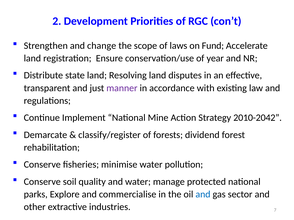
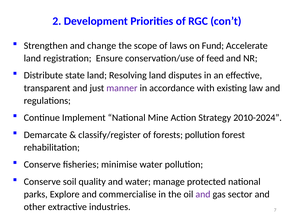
year: year -> feed
2010-2042: 2010-2042 -> 2010-2024
forests dividend: dividend -> pollution
and at (203, 195) colour: blue -> purple
